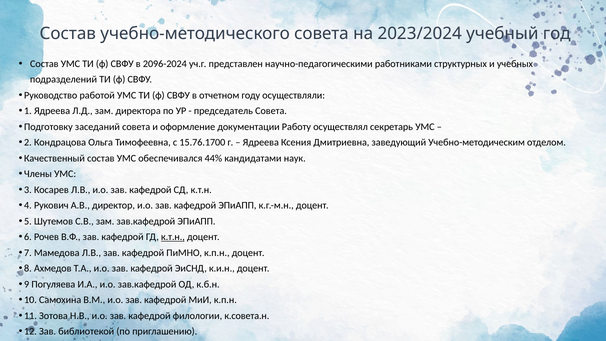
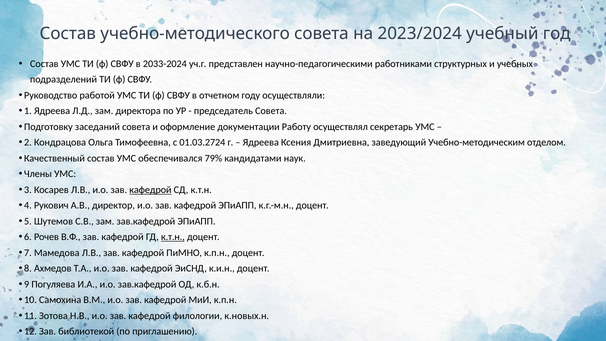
2096-2024: 2096-2024 -> 2033-2024
15.76.1700: 15.76.1700 -> 01.03.2724
44%: 44% -> 79%
кафедрой at (150, 190) underline: none -> present
к.совета.н: к.совета.н -> к.новых.н
